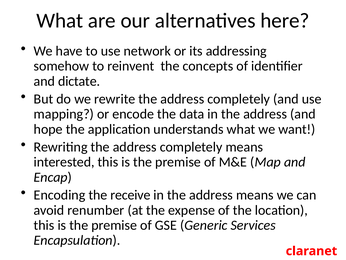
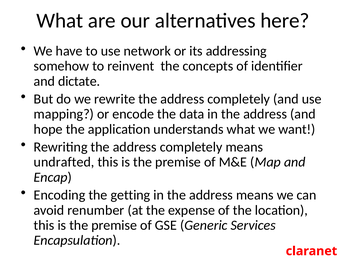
interested: interested -> undrafted
receive: receive -> getting
